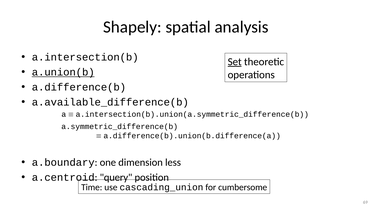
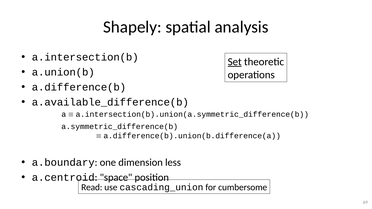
a.union(b underline: present -> none
query: query -> space
Time: Time -> Read
